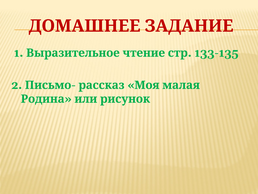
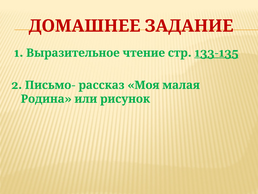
133-135 underline: none -> present
